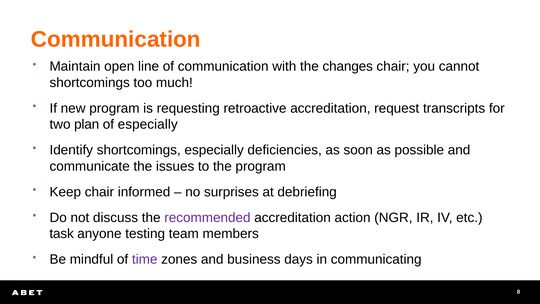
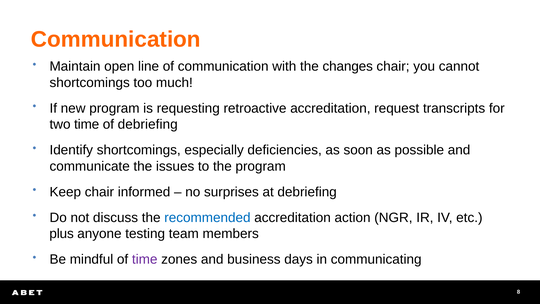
two plan: plan -> time
of especially: especially -> debriefing
recommended colour: purple -> blue
task: task -> plus
